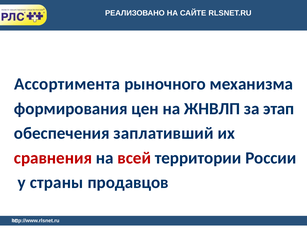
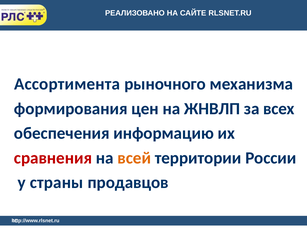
этап: этап -> всех
заплативший: заплативший -> информацию
всей colour: red -> orange
